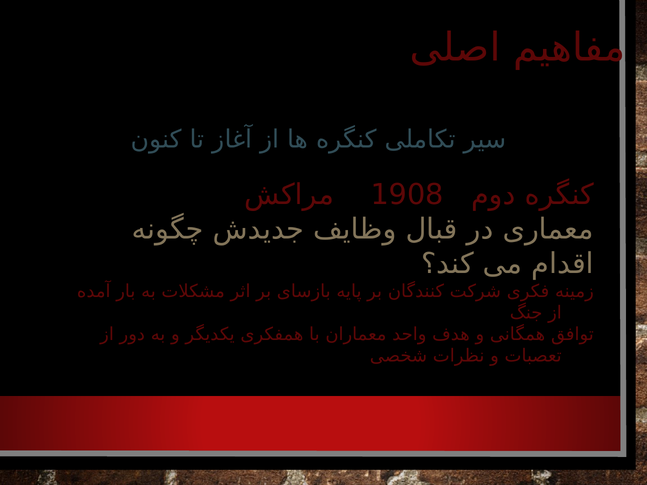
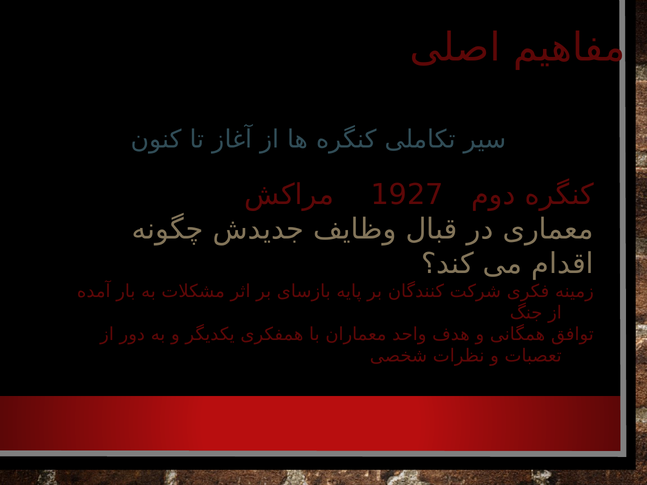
1908: 1908 -> 1927
